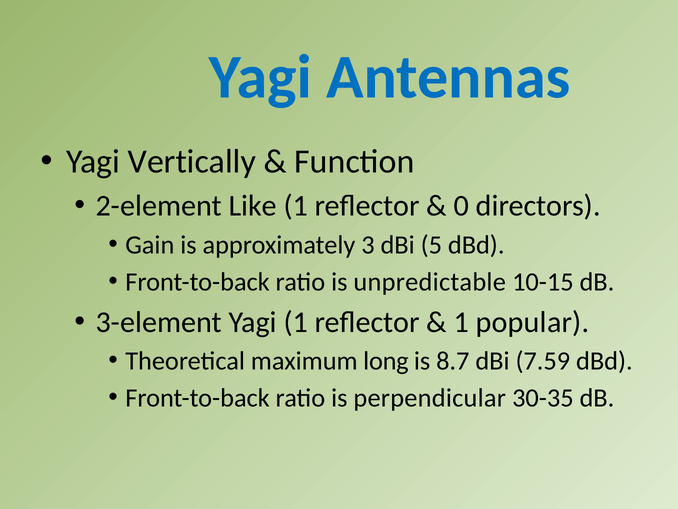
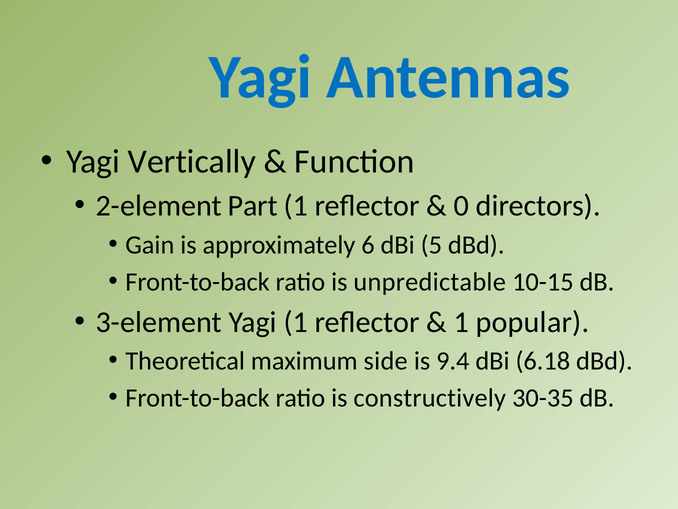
Like: Like -> Part
3: 3 -> 6
long: long -> side
8.7: 8.7 -> 9.4
7.59: 7.59 -> 6.18
perpendicular: perpendicular -> constructively
